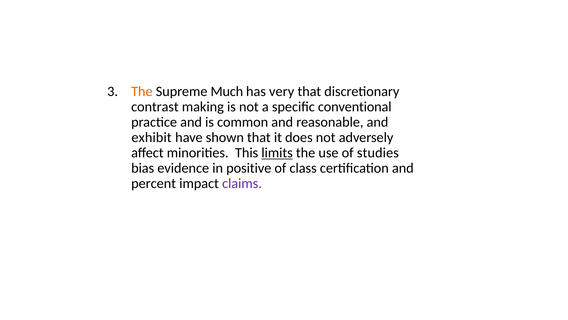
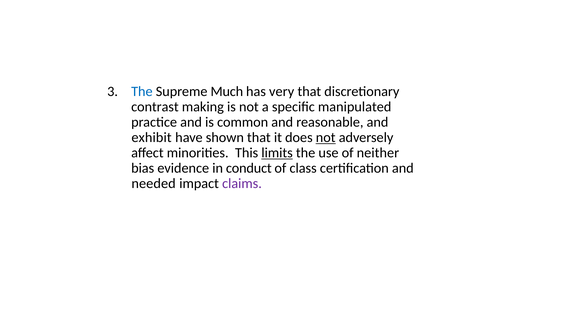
The at (142, 91) colour: orange -> blue
conventional: conventional -> manipulated
not at (326, 137) underline: none -> present
studies: studies -> neither
positive: positive -> conduct
percent: percent -> needed
